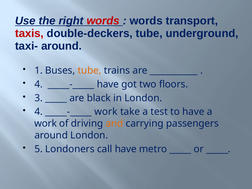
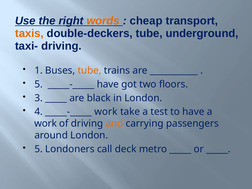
words at (103, 21) colour: red -> orange
words at (146, 21): words -> cheap
taxis colour: red -> orange
taxi- around: around -> driving
4 at (39, 84): 4 -> 5
call have: have -> deck
